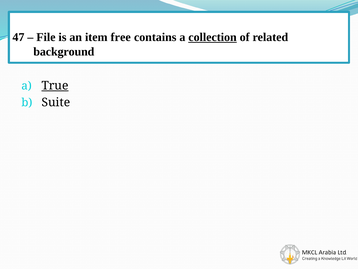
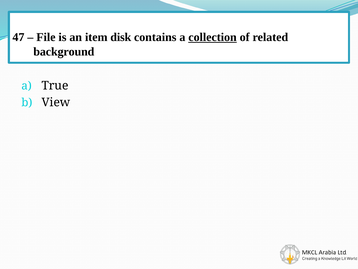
free: free -> disk
True underline: present -> none
Suite: Suite -> View
